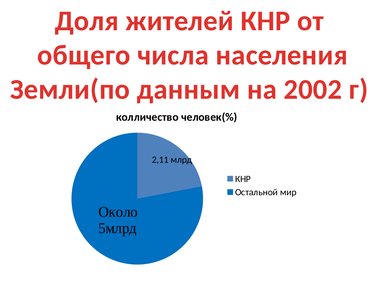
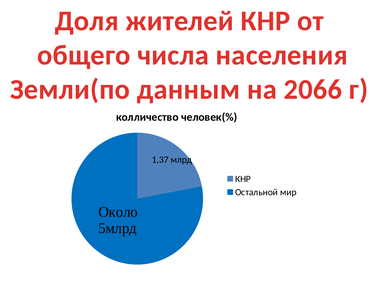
2002: 2002 -> 2066
2,11: 2,11 -> 1,37
